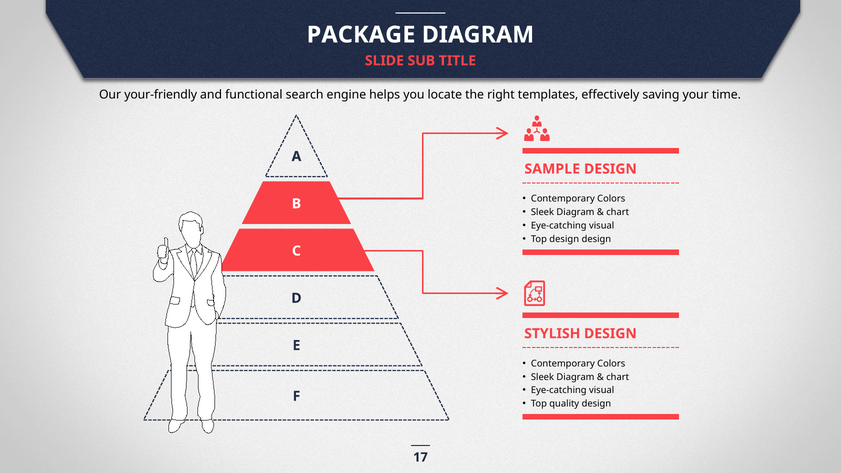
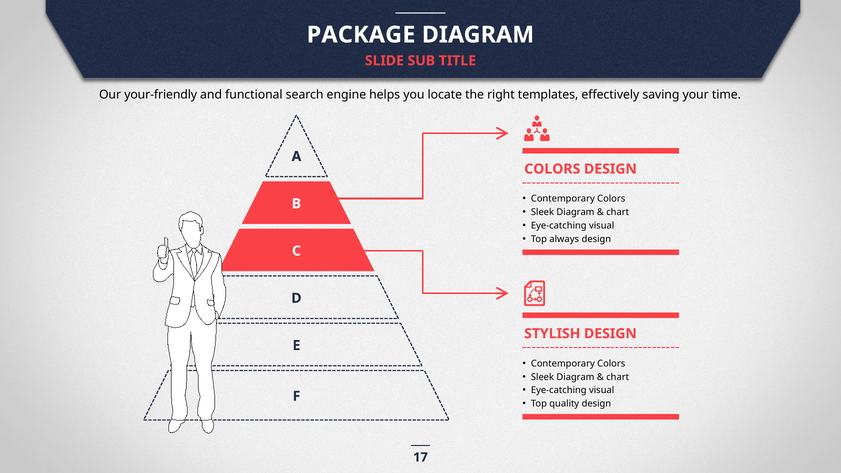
SAMPLE at (552, 169): SAMPLE -> COLORS
Top design: design -> always
